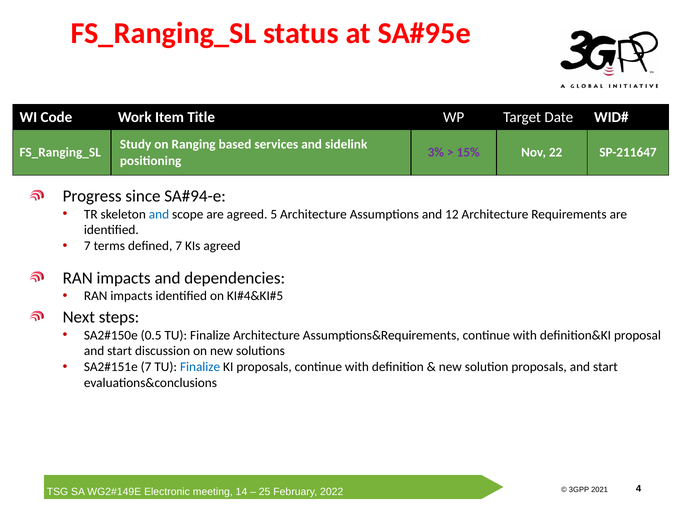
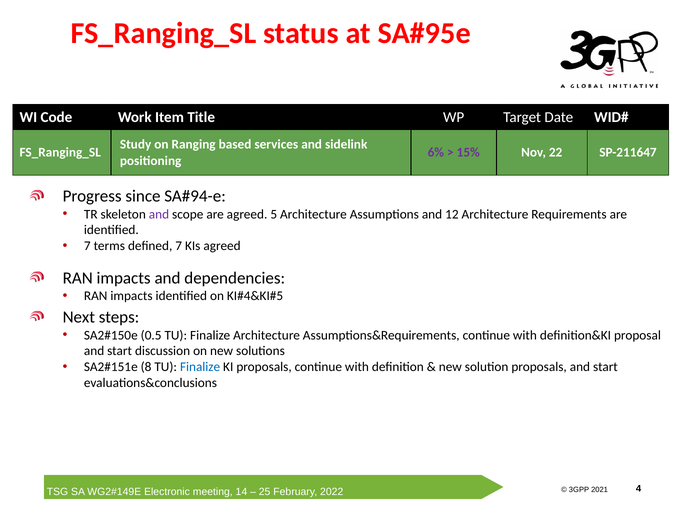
3%: 3% -> 6%
and at (159, 214) colour: blue -> purple
7 at (146, 367): 7 -> 8
